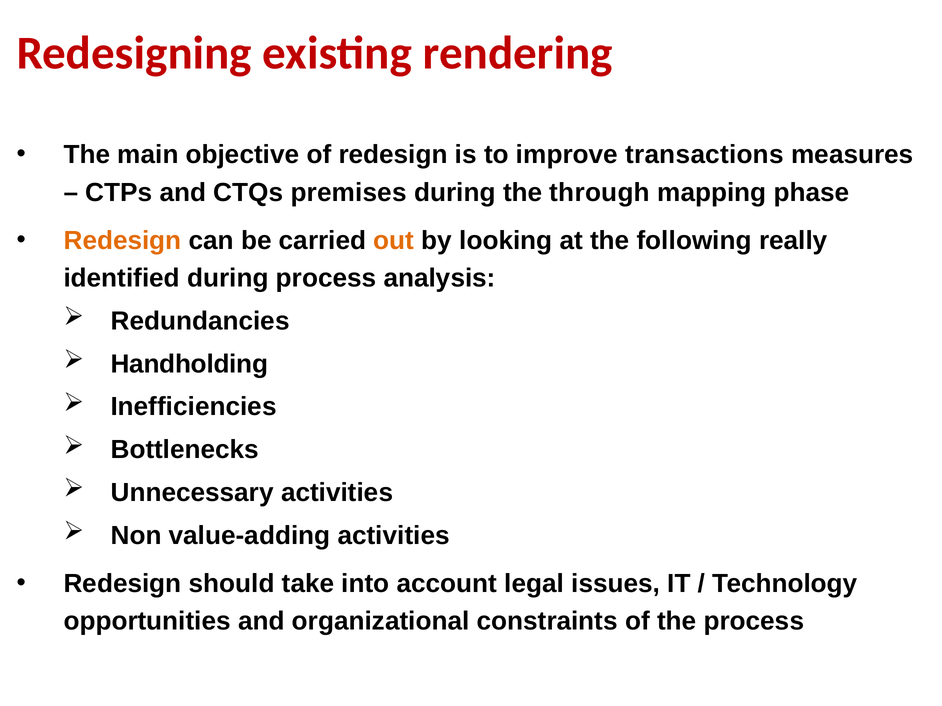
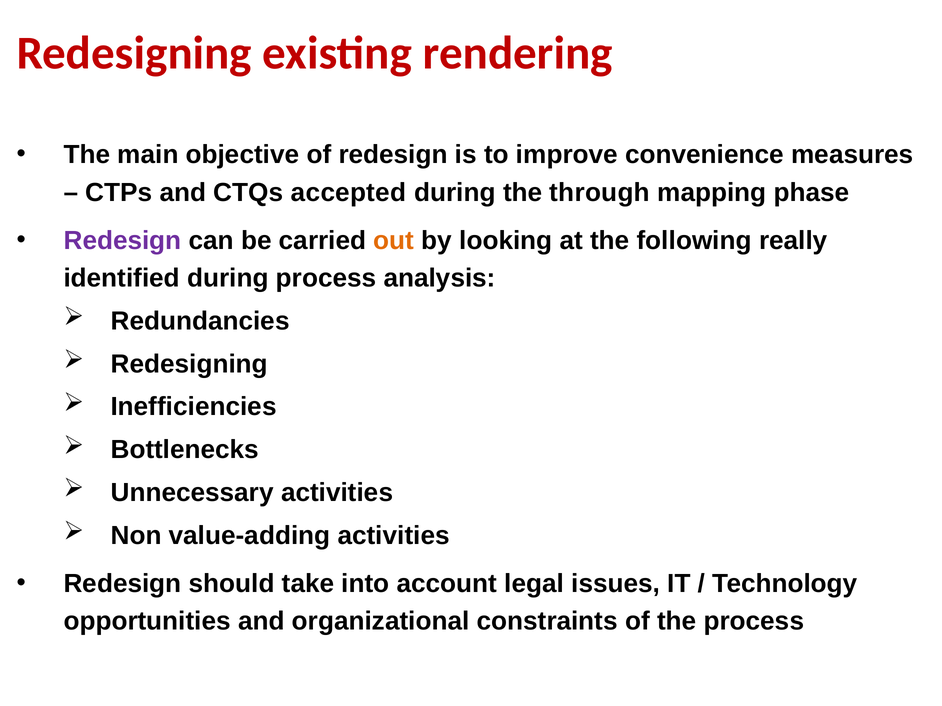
transactions: transactions -> convenience
premises: premises -> accepted
Redesign at (122, 241) colour: orange -> purple
Handholding at (189, 364): Handholding -> Redesigning
